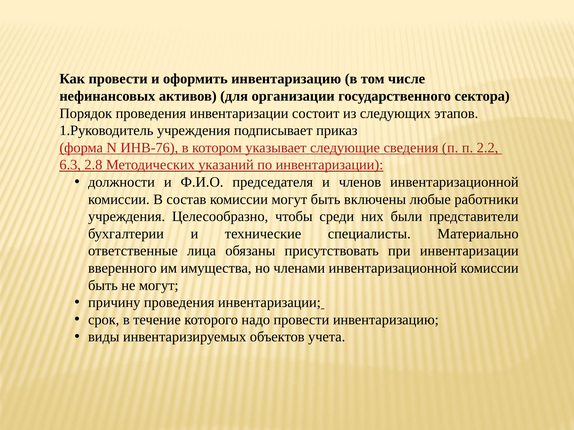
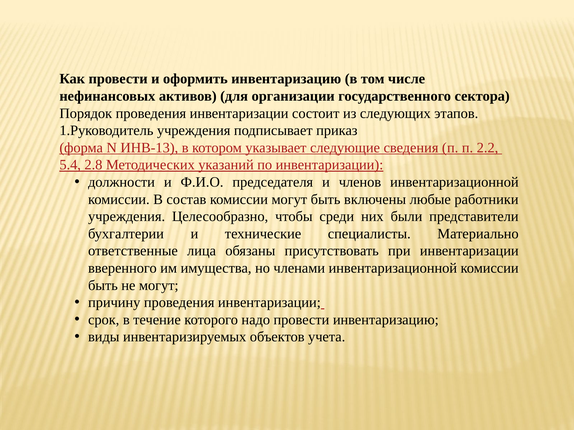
ИНВ-76: ИНВ-76 -> ИНВ-13
6.3: 6.3 -> 5.4
